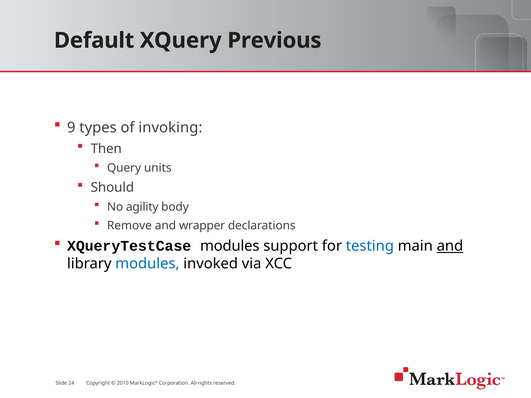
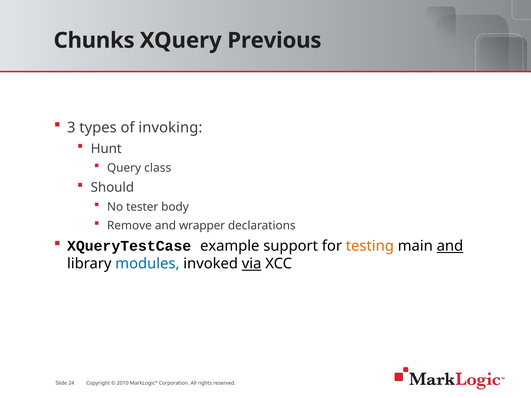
Default: Default -> Chunks
9: 9 -> 3
Then: Then -> Hunt
units: units -> class
agility: agility -> tester
XQueryTestCase modules: modules -> example
testing colour: blue -> orange
via underline: none -> present
